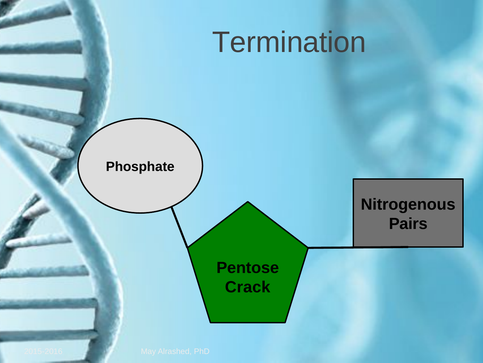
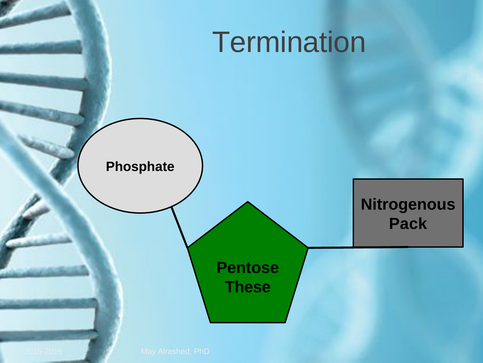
Pairs: Pairs -> Pack
Crack: Crack -> These
